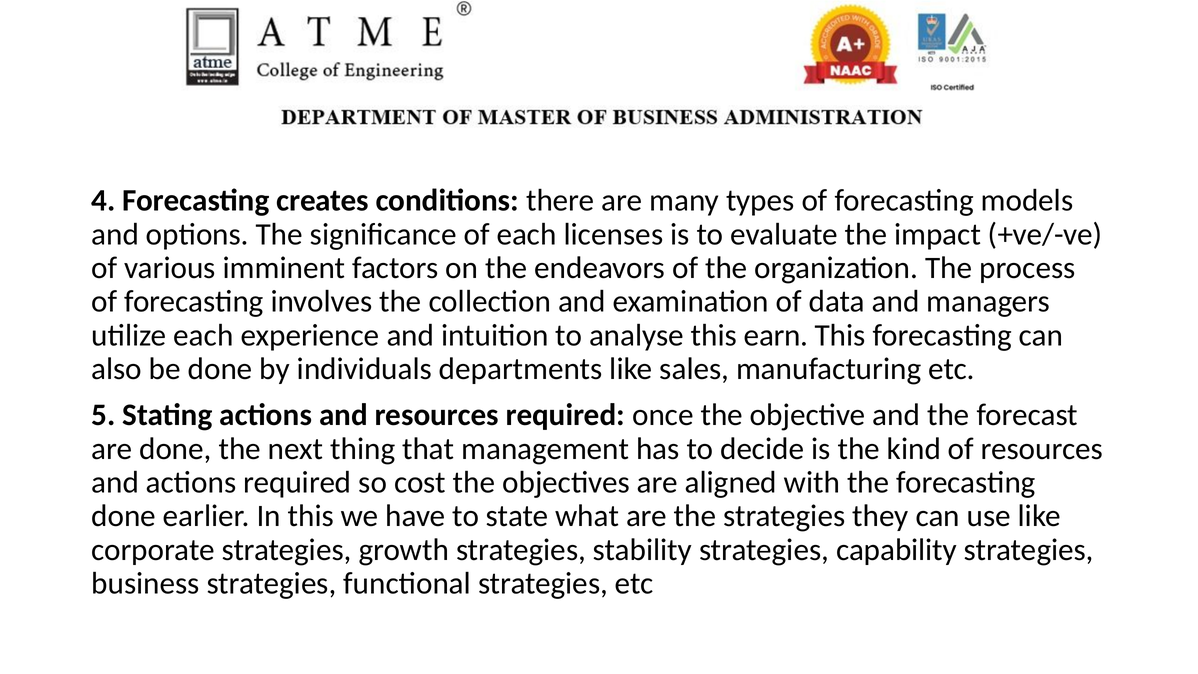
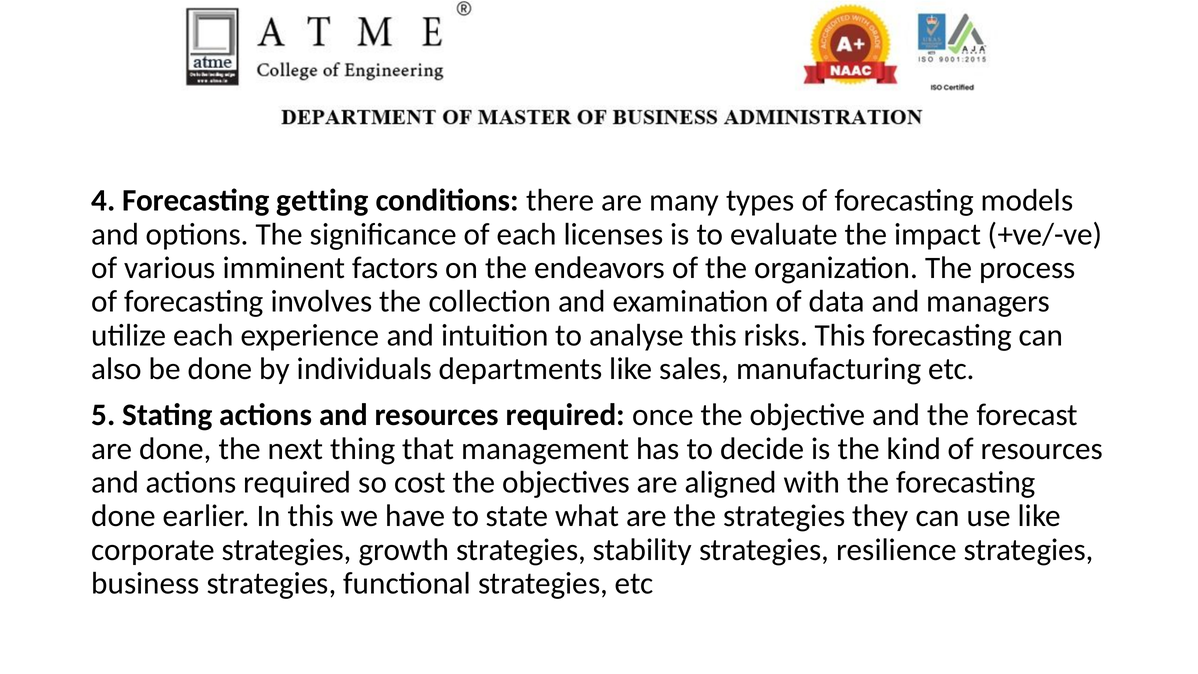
creates: creates -> getting
earn: earn -> risks
capability: capability -> resilience
